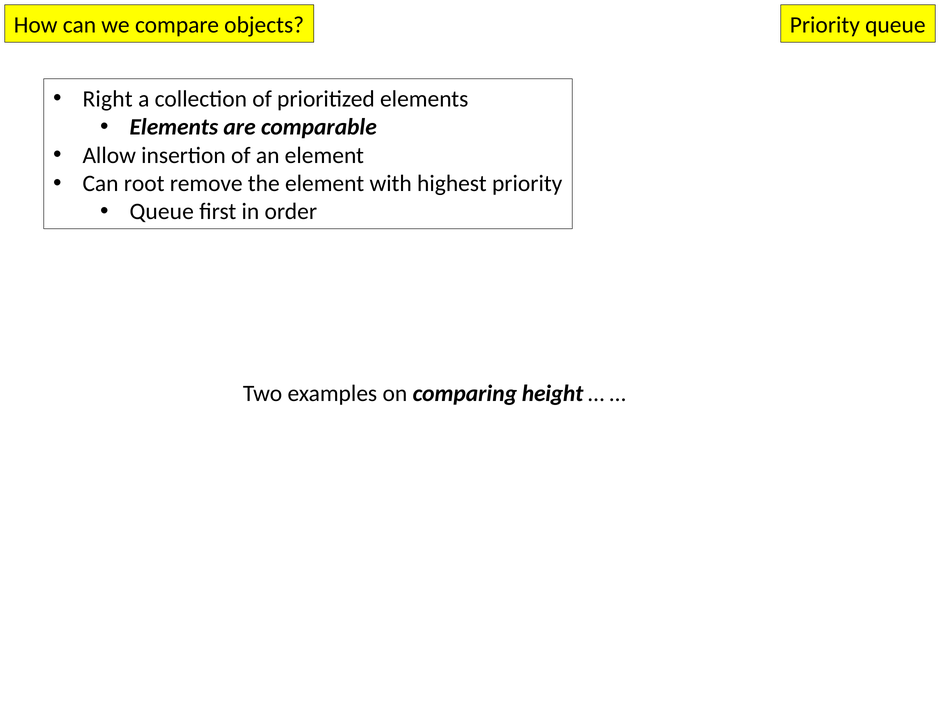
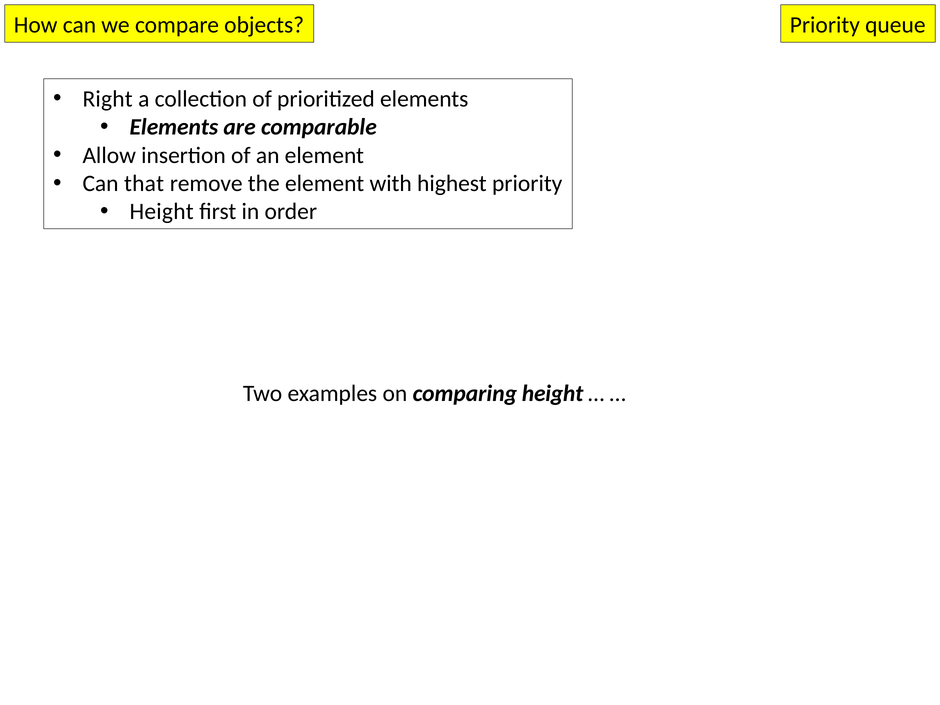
root: root -> that
Queue at (162, 212): Queue -> Height
